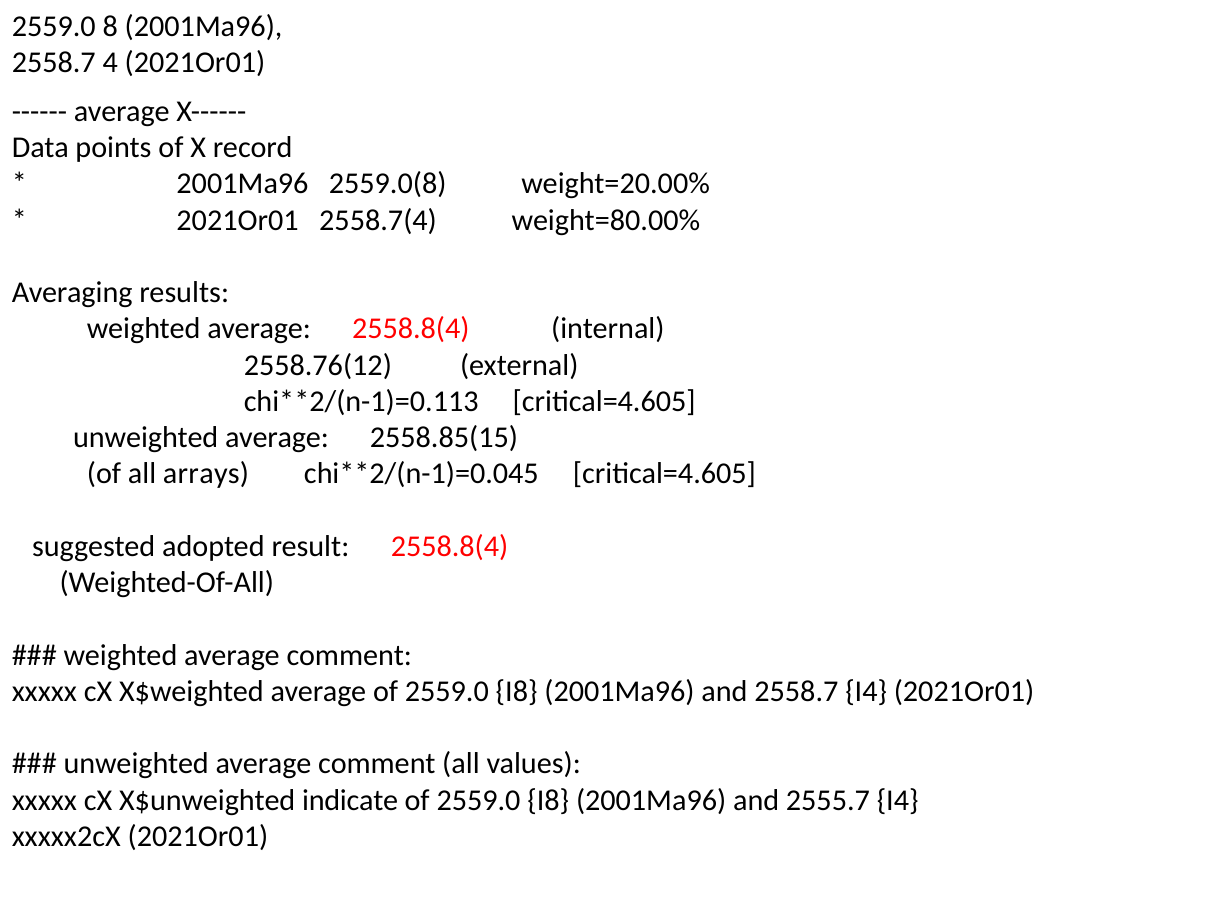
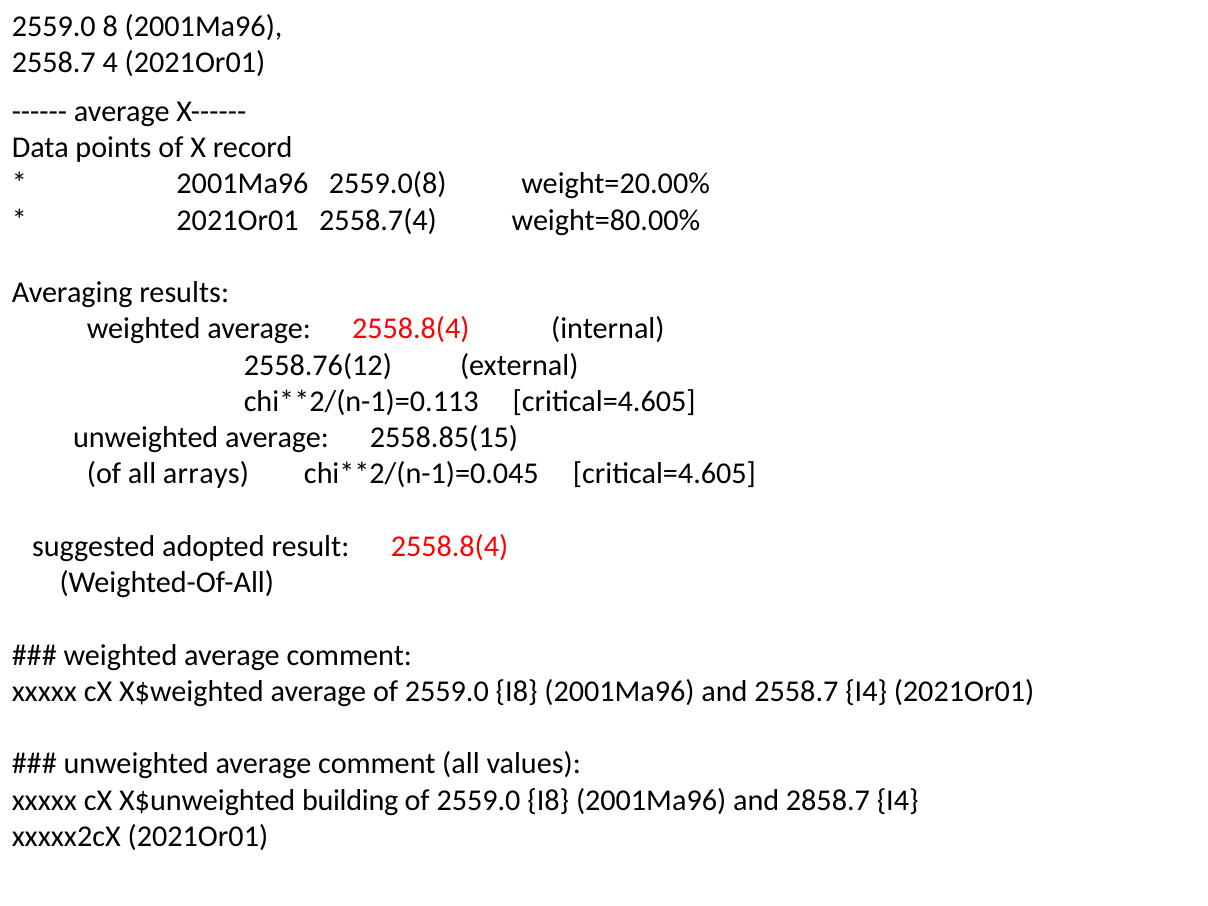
indicate: indicate -> building
2555.7: 2555.7 -> 2858.7
